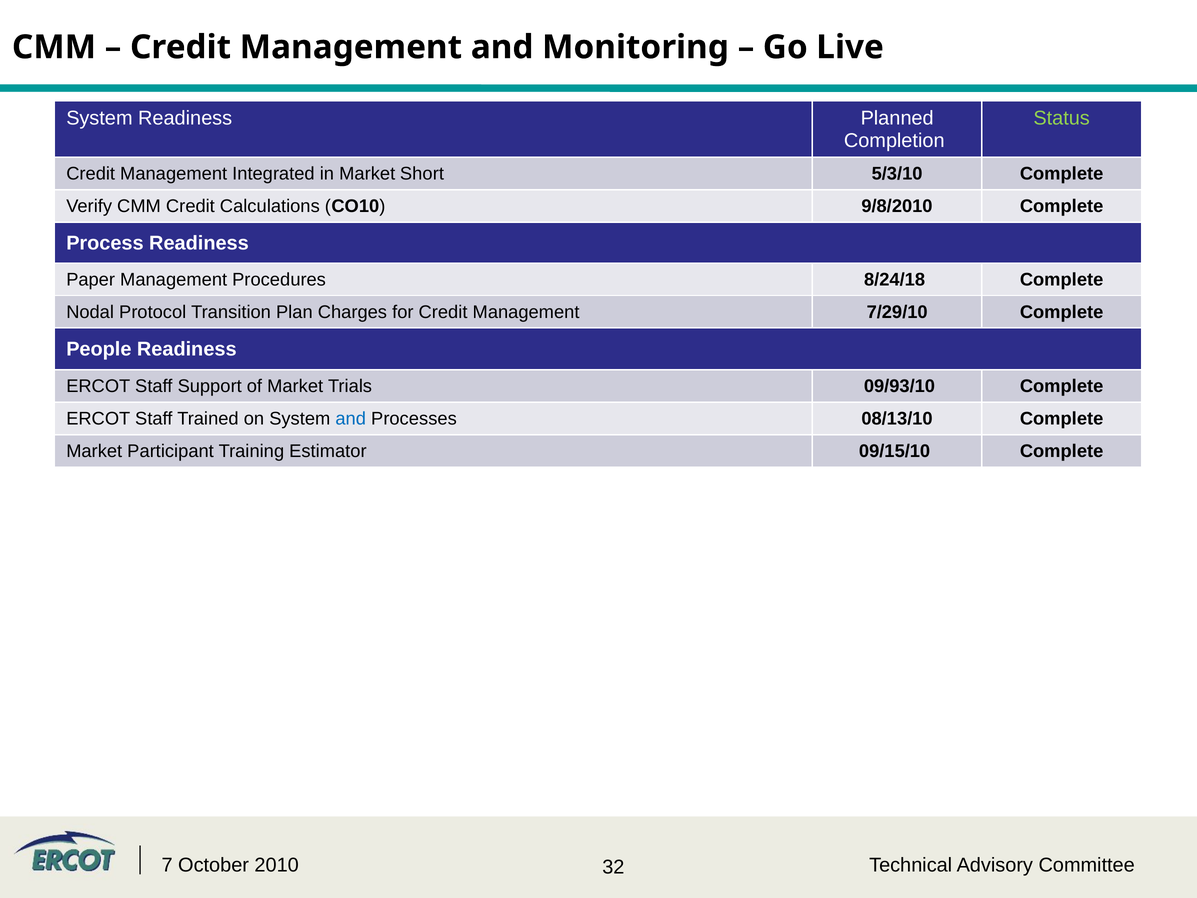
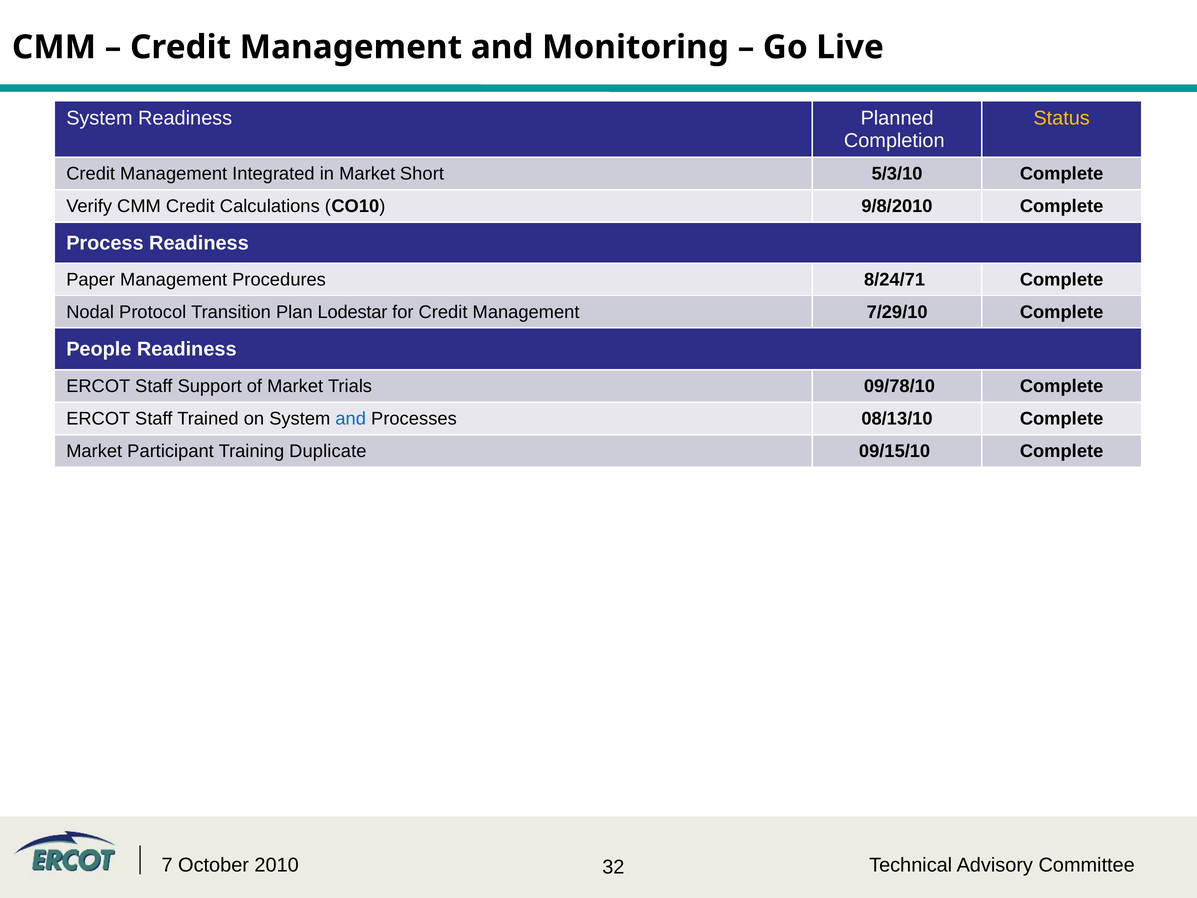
Status colour: light green -> yellow
8/24/18: 8/24/18 -> 8/24/71
Charges: Charges -> Lodestar
09/93/10: 09/93/10 -> 09/78/10
Estimator: Estimator -> Duplicate
